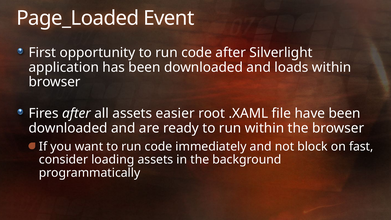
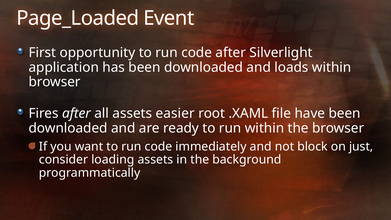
fast: fast -> just
